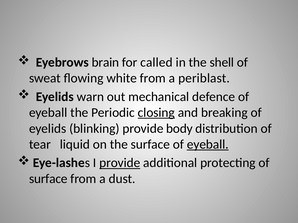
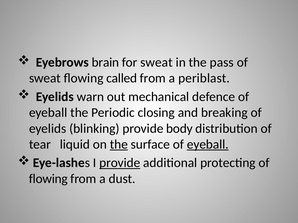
for called: called -> sweat
shell: shell -> pass
white: white -> called
closing underline: present -> none
the at (119, 145) underline: none -> present
surface at (48, 179): surface -> flowing
